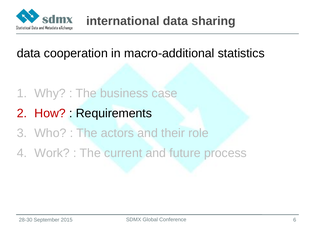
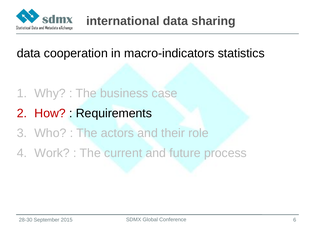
macro-additional: macro-additional -> macro-indicators
